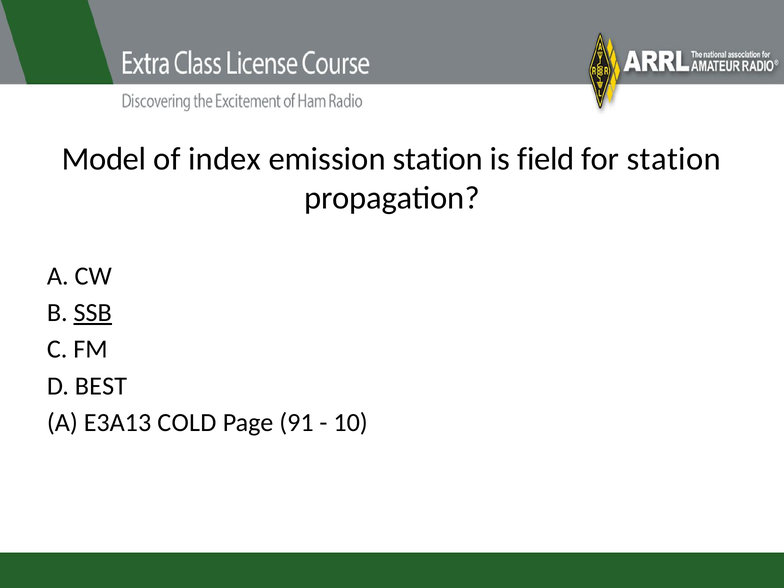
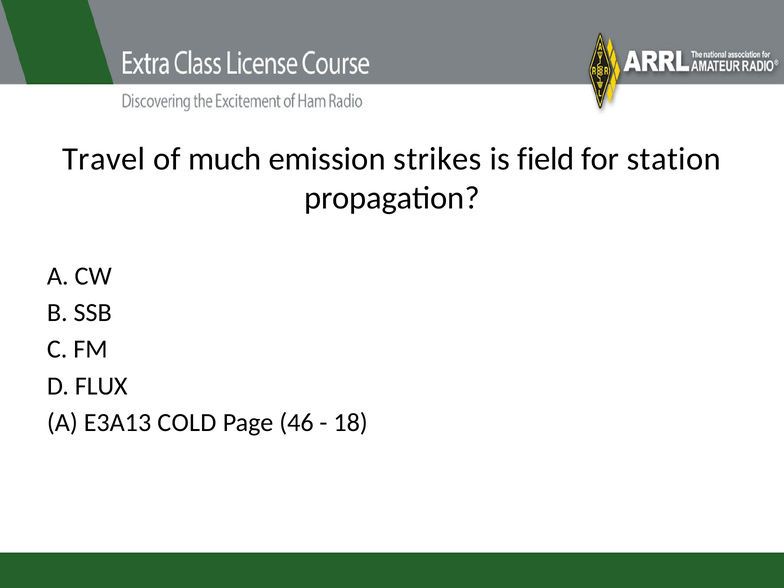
Model: Model -> Travel
index: index -> much
emission station: station -> strikes
SSB underline: present -> none
BEST: BEST -> FLUX
91: 91 -> 46
10: 10 -> 18
